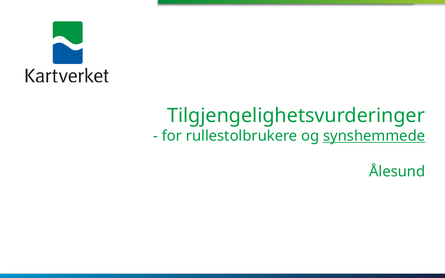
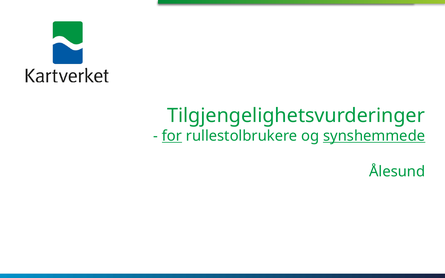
for underline: none -> present
